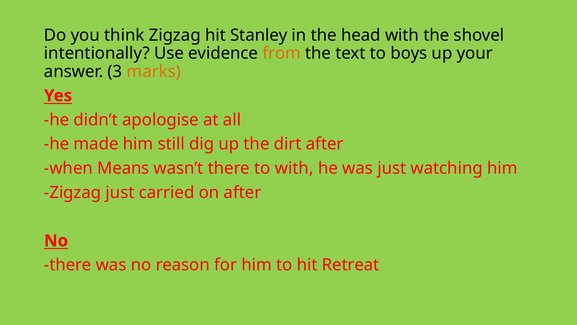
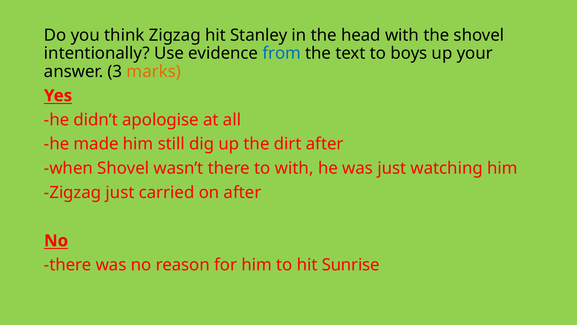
from colour: orange -> blue
when Means: Means -> Shovel
Retreat: Retreat -> Sunrise
